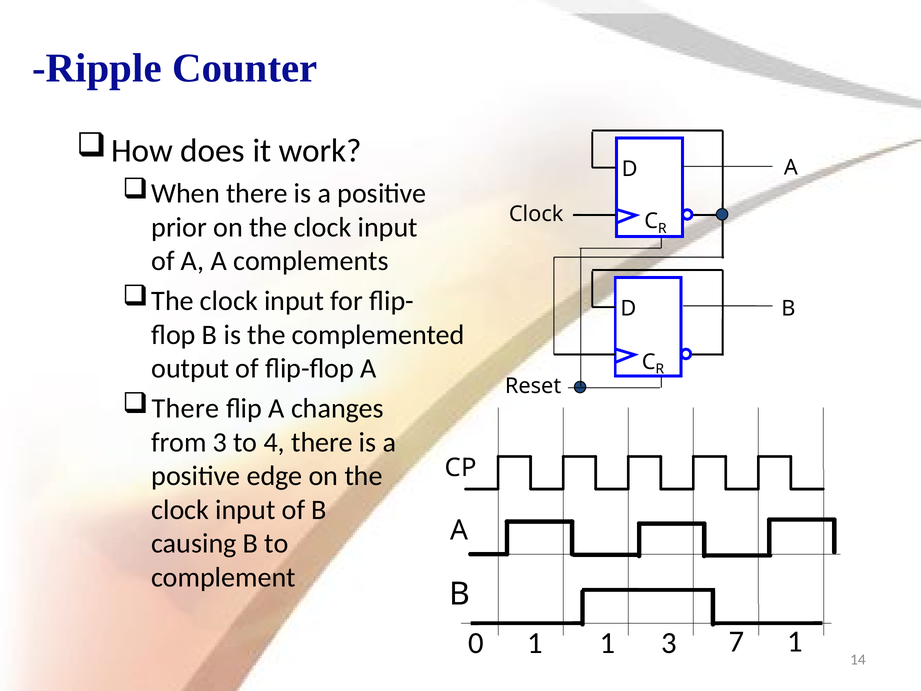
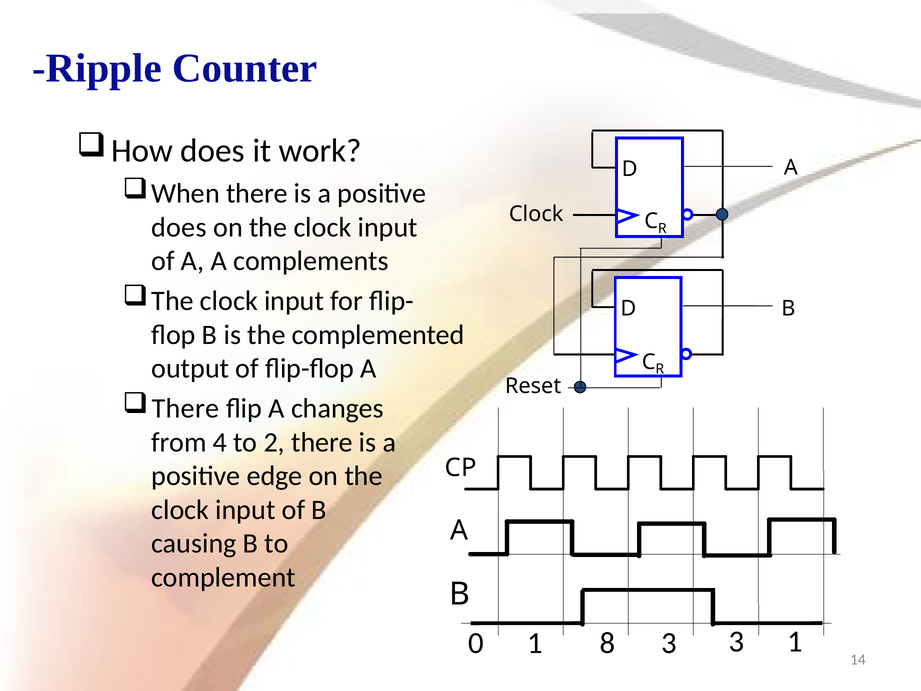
prior at (179, 227): prior -> does
from 3: 3 -> 4
4: 4 -> 2
1 1: 1 -> 8
3 7: 7 -> 3
